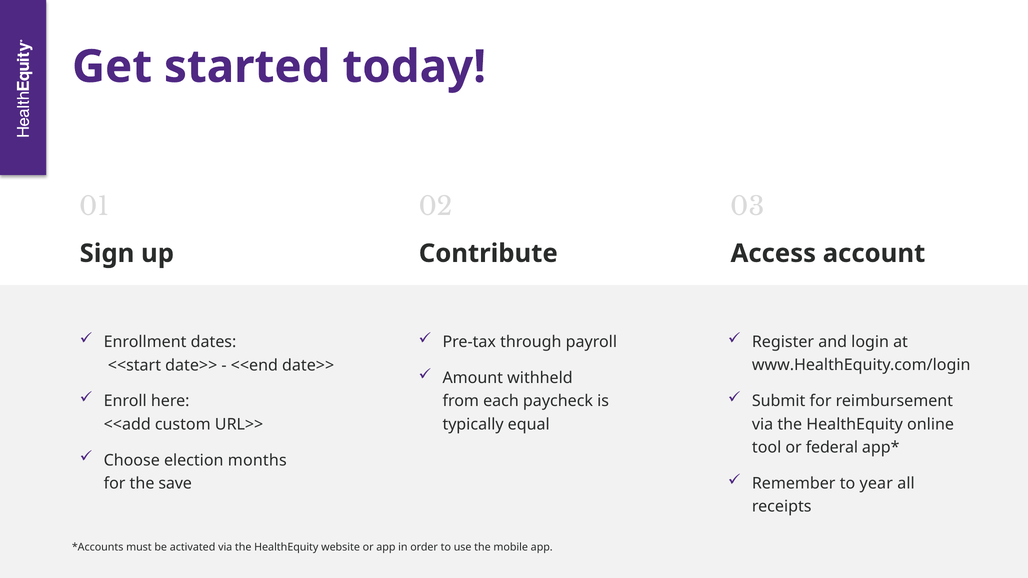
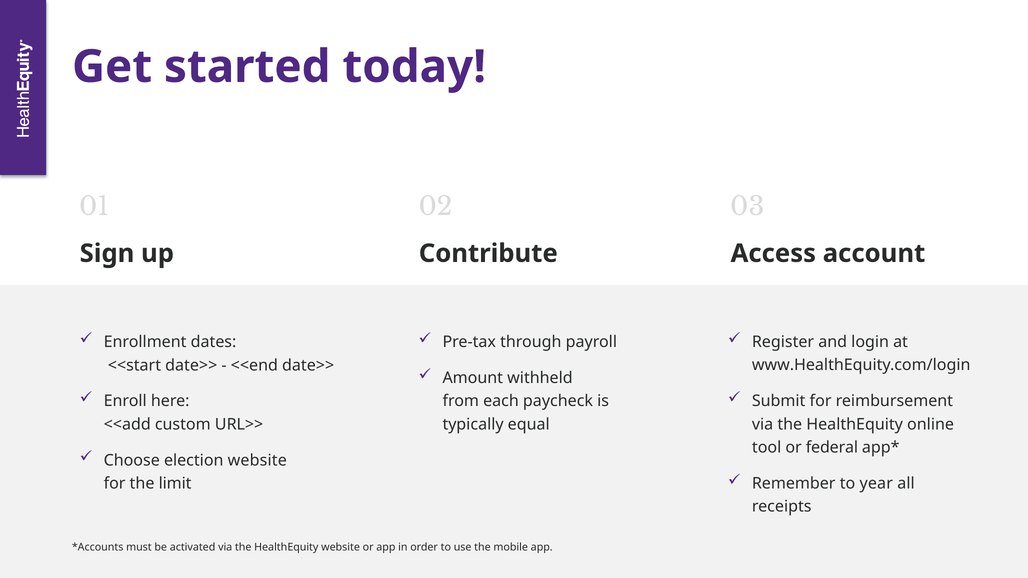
election months: months -> website
save: save -> limit
